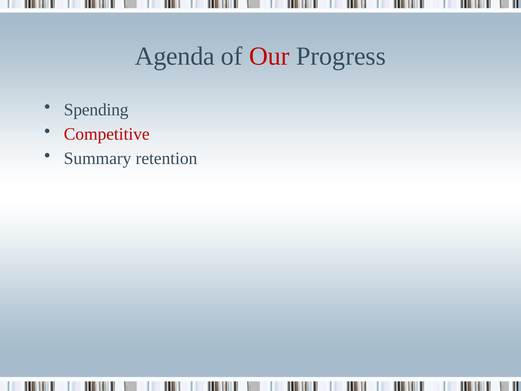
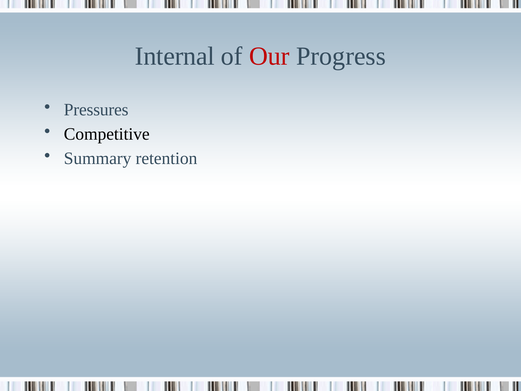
Agenda: Agenda -> Internal
Spending: Spending -> Pressures
Competitive colour: red -> black
